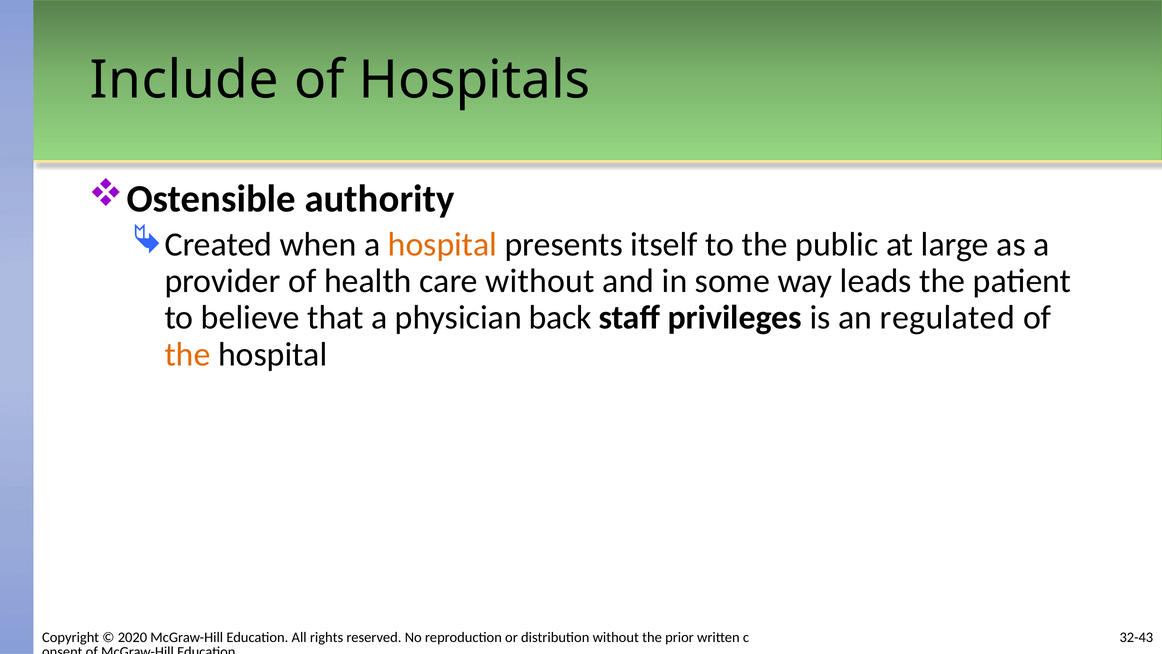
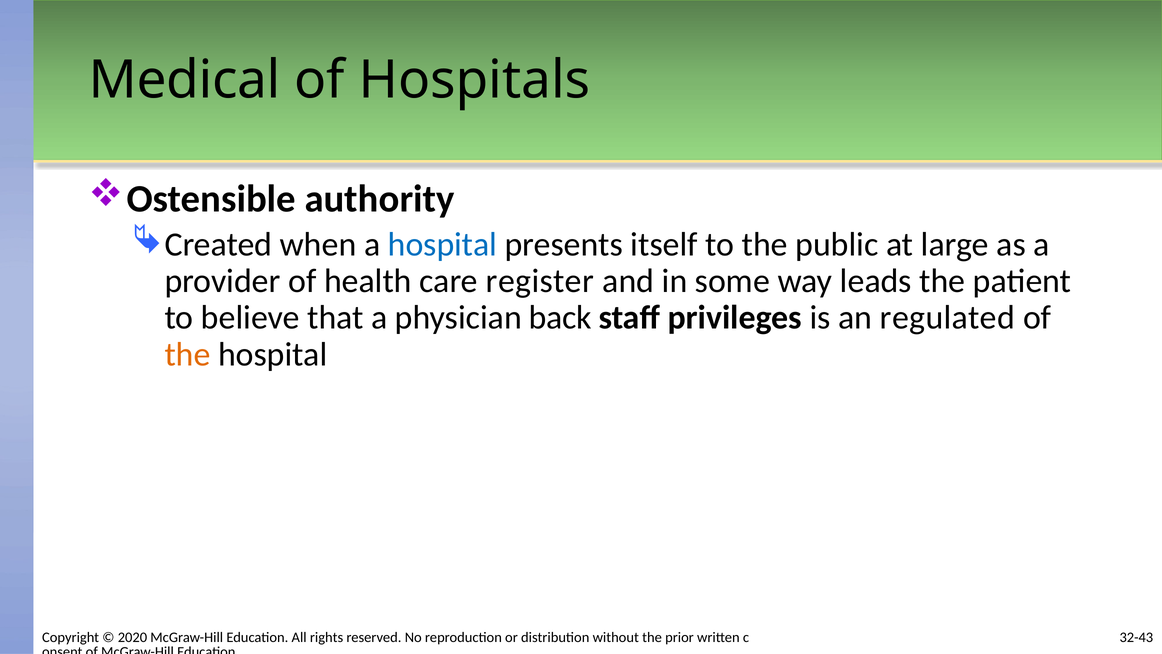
Include: Include -> Medical
hospital at (442, 244) colour: orange -> blue
care without: without -> register
